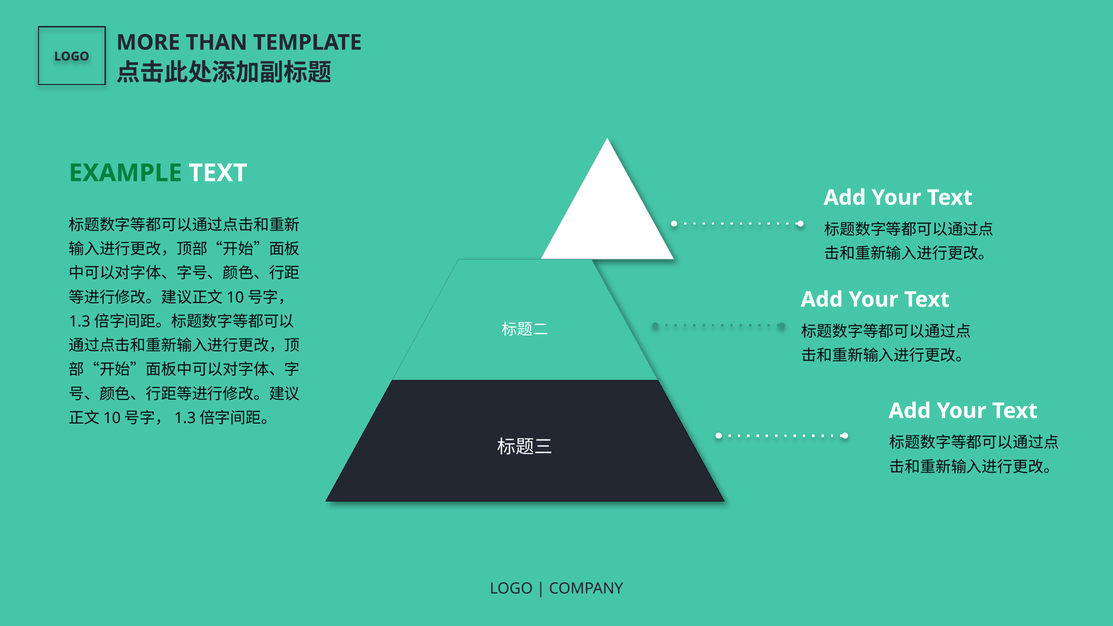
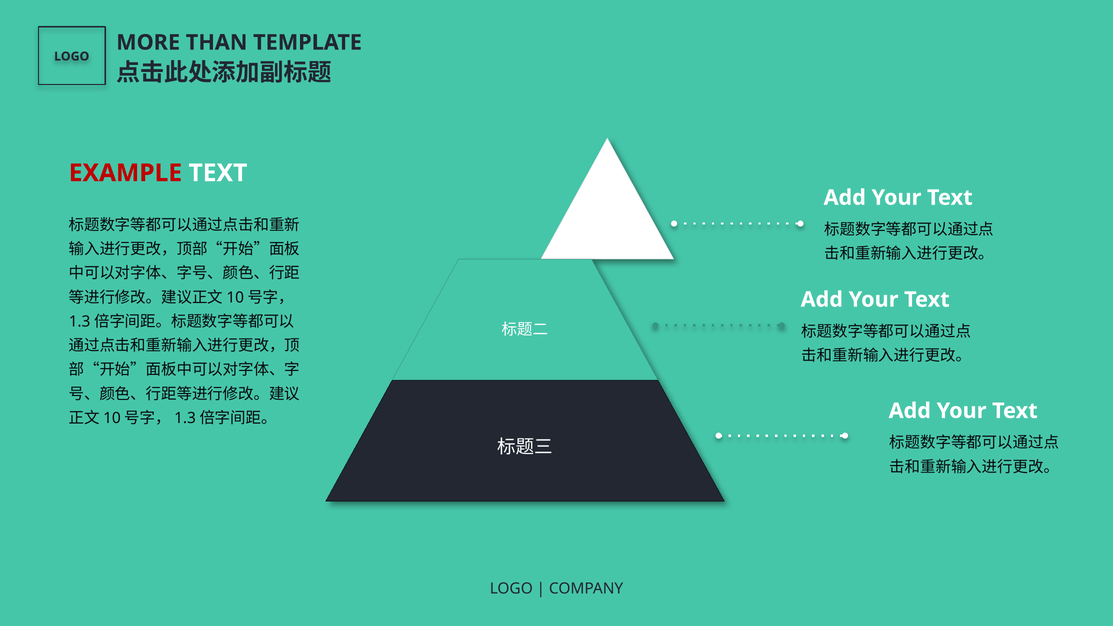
EXAMPLE colour: green -> red
